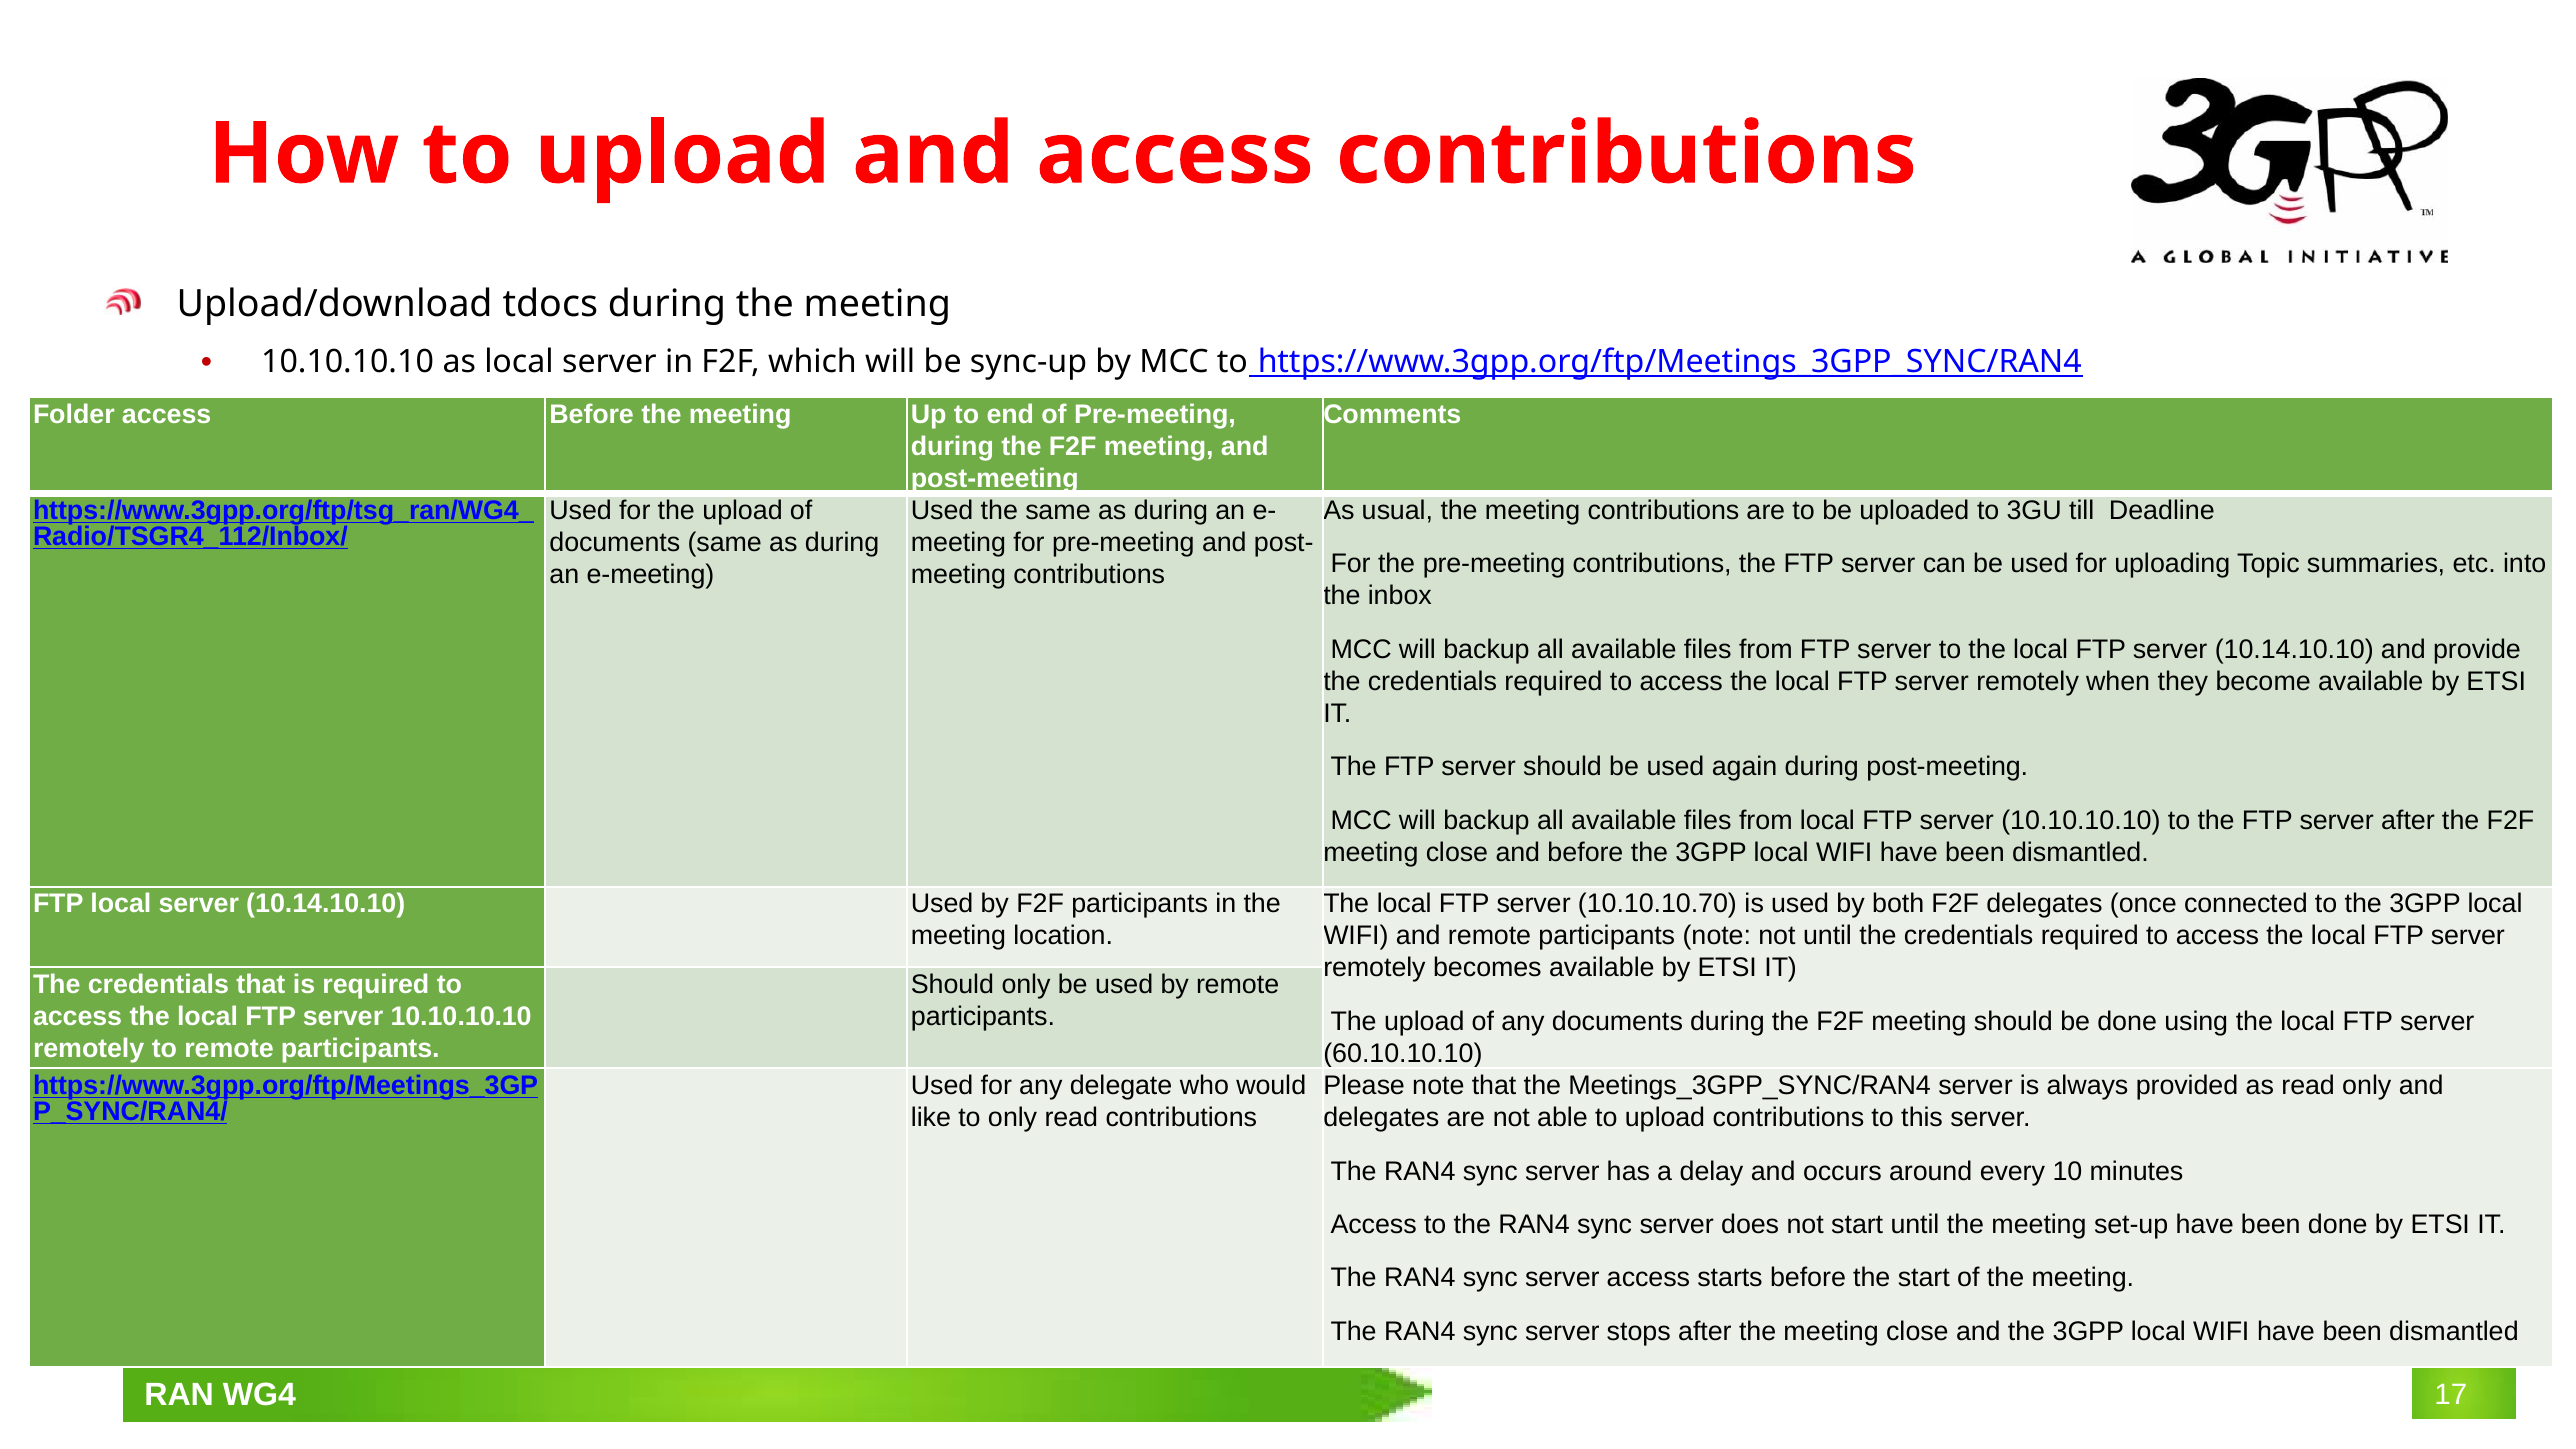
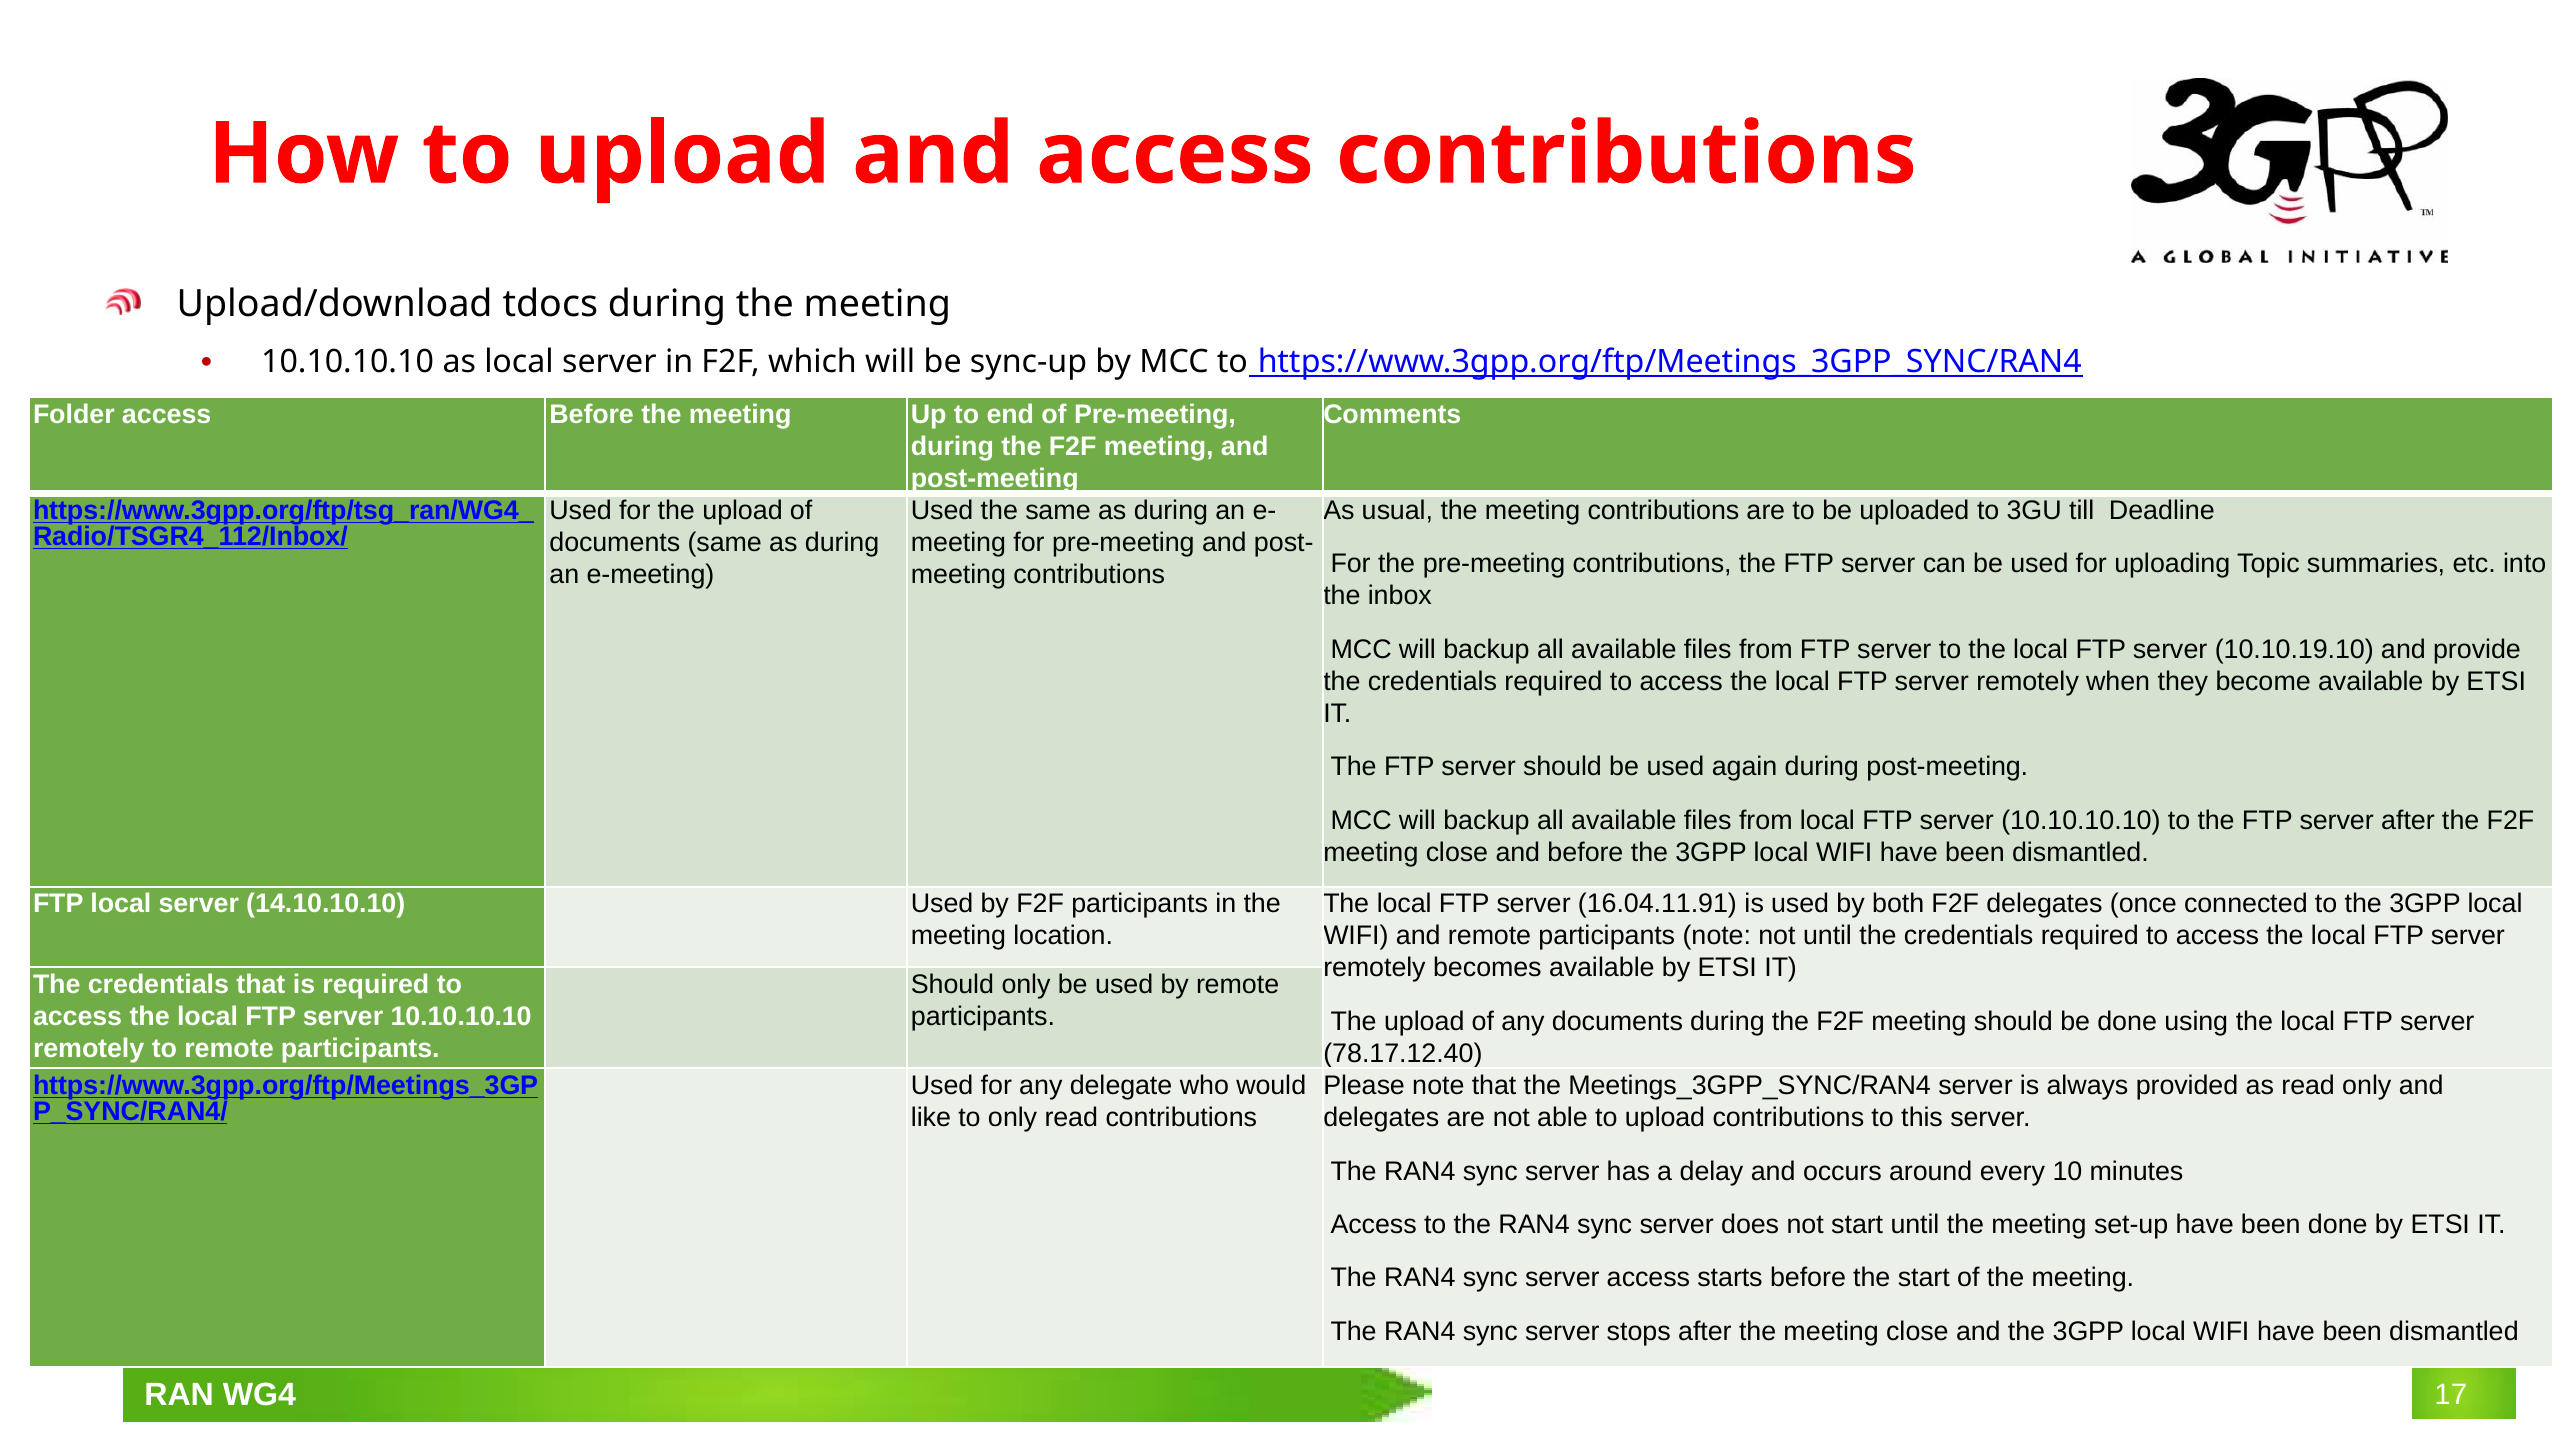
FTP server 10.14.10.10: 10.14.10.10 -> 10.10.19.10
local server 10.14.10.10: 10.14.10.10 -> 14.10.10.10
10.10.10.70: 10.10.10.70 -> 16.04.11.91
60.10.10.10: 60.10.10.10 -> 78.17.12.40
